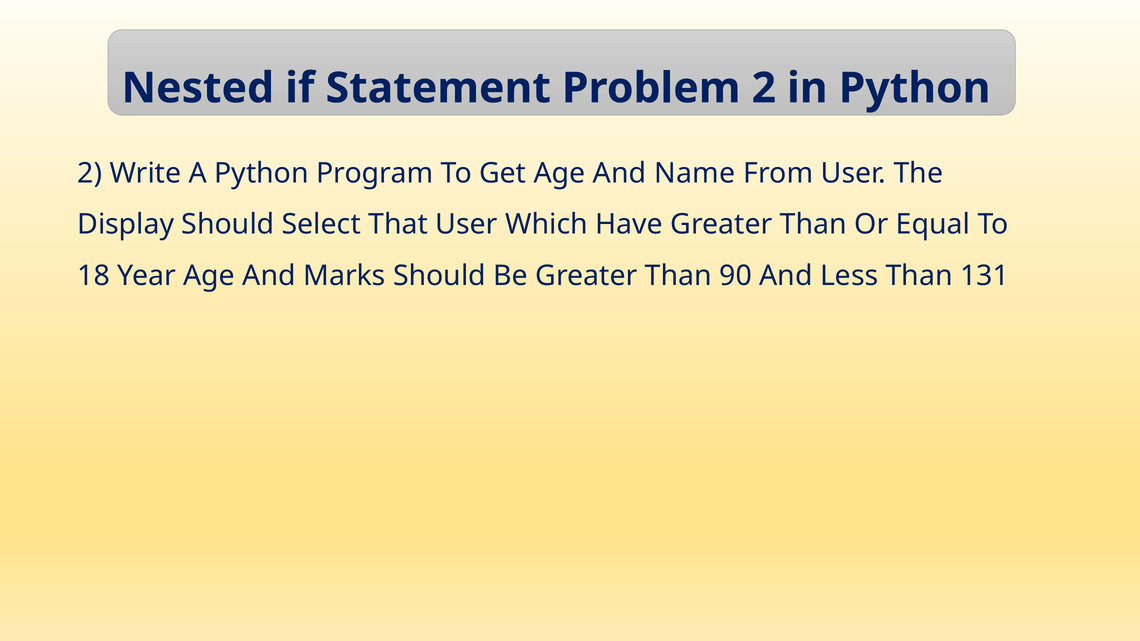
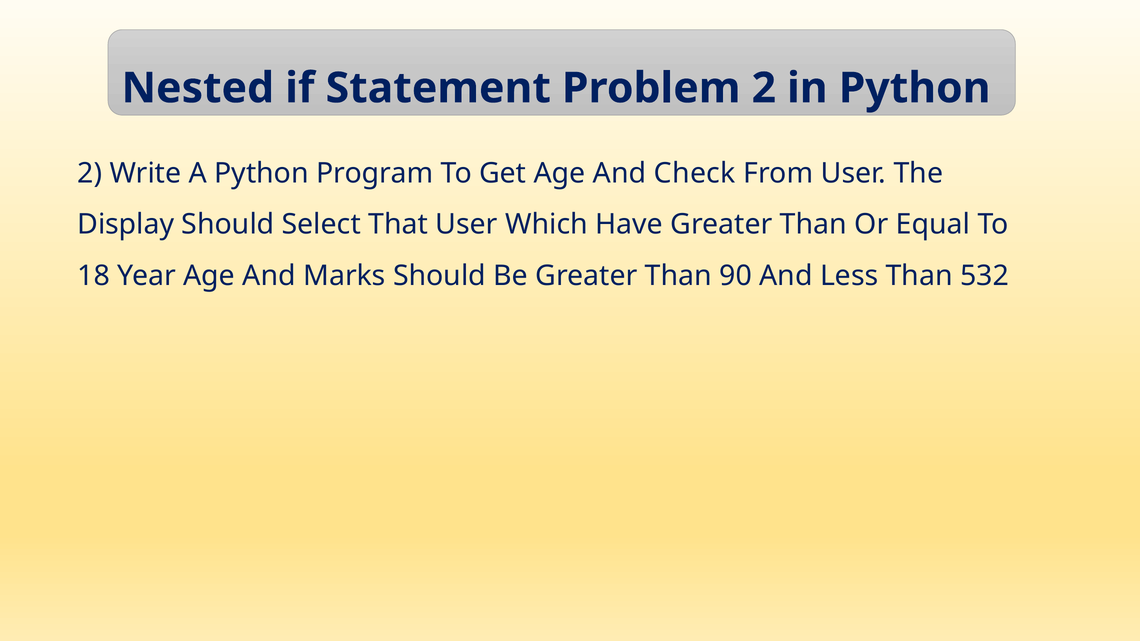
Name: Name -> Check
131: 131 -> 532
